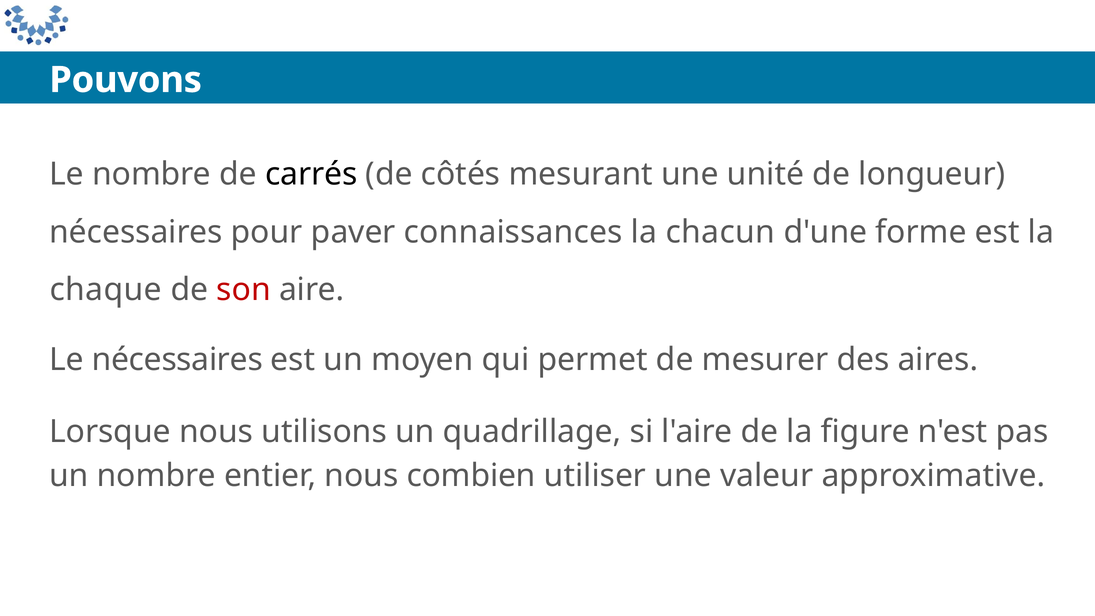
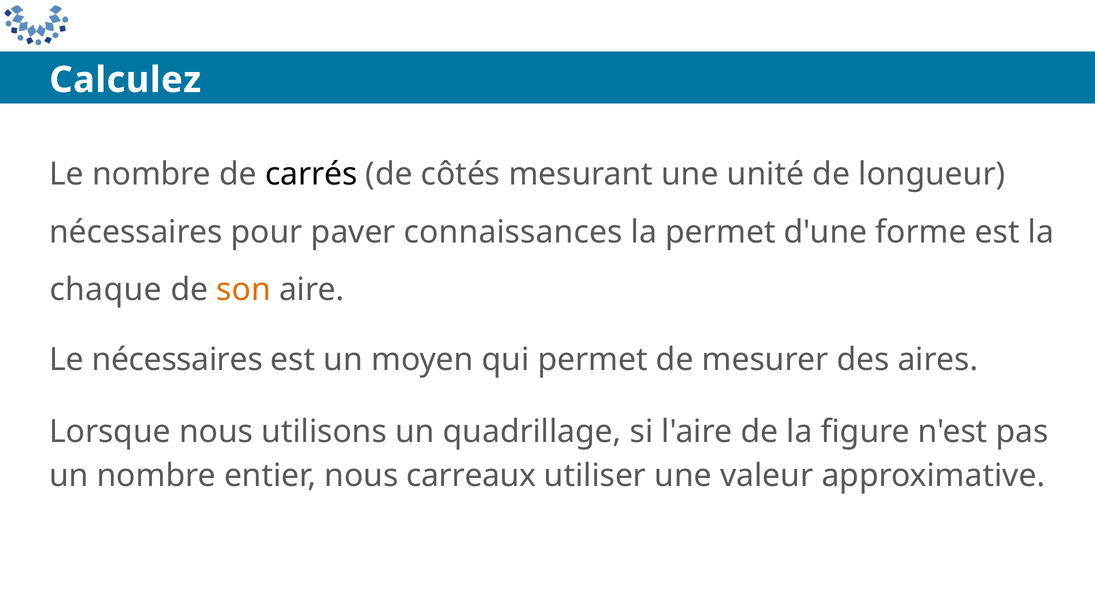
Pouvons: Pouvons -> Calculez
la chacun: chacun -> permet
son colour: red -> orange
combien: combien -> carreaux
